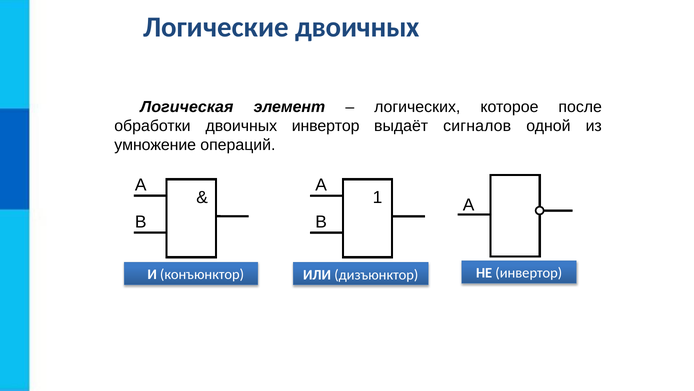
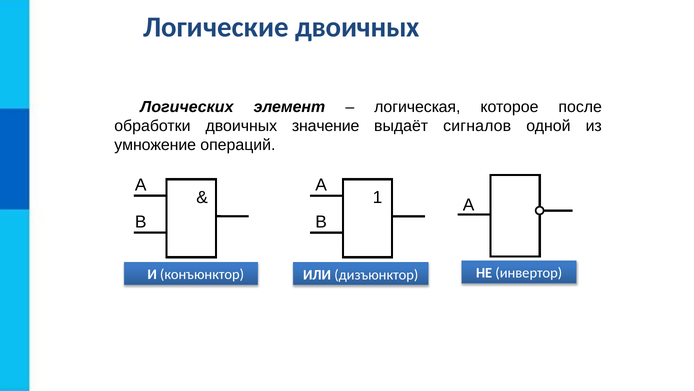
Логическая: Логическая -> Логических
логических: логических -> логическая
двоичных инвертор: инвертор -> значение
